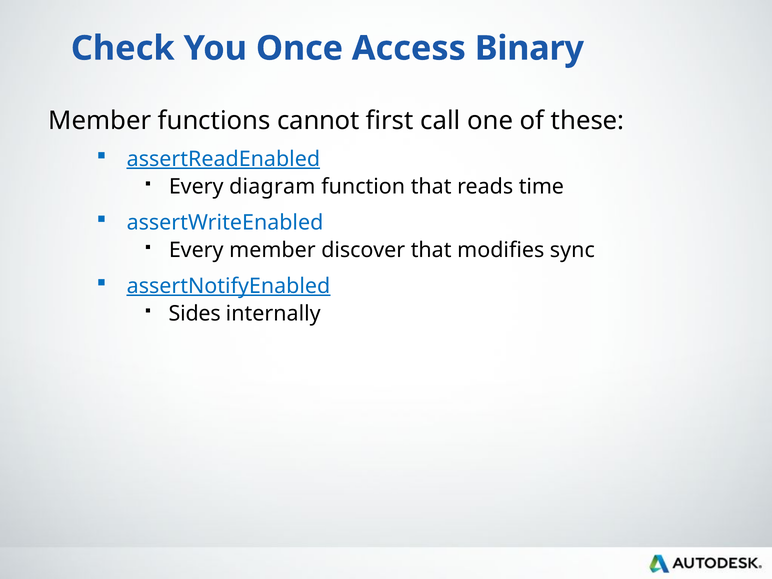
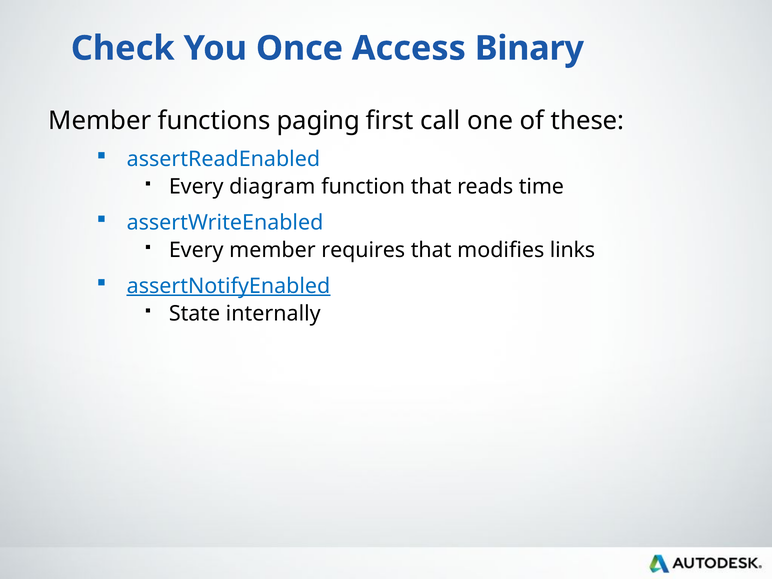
cannot: cannot -> paging
assertReadEnabled underline: present -> none
discover: discover -> requires
sync: sync -> links
Sides: Sides -> State
